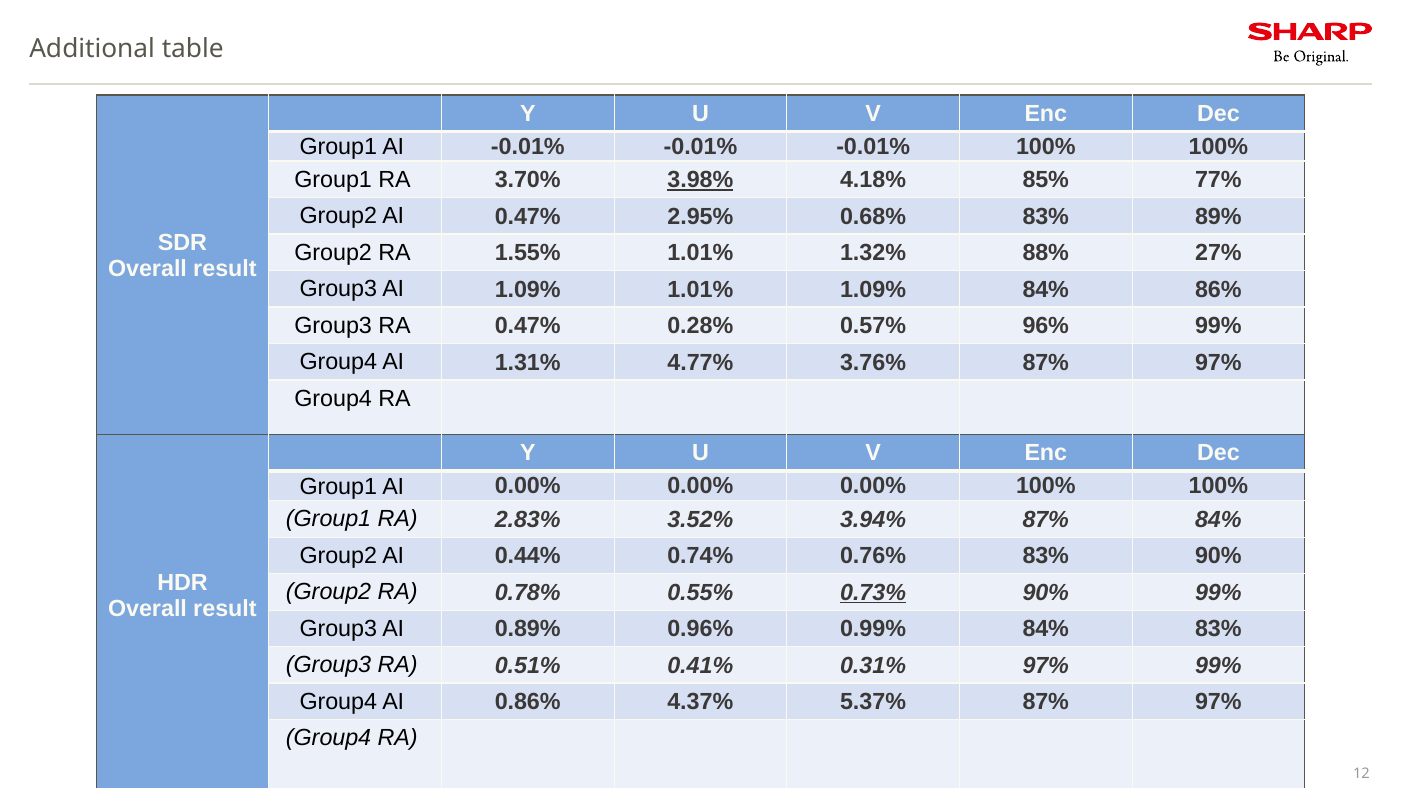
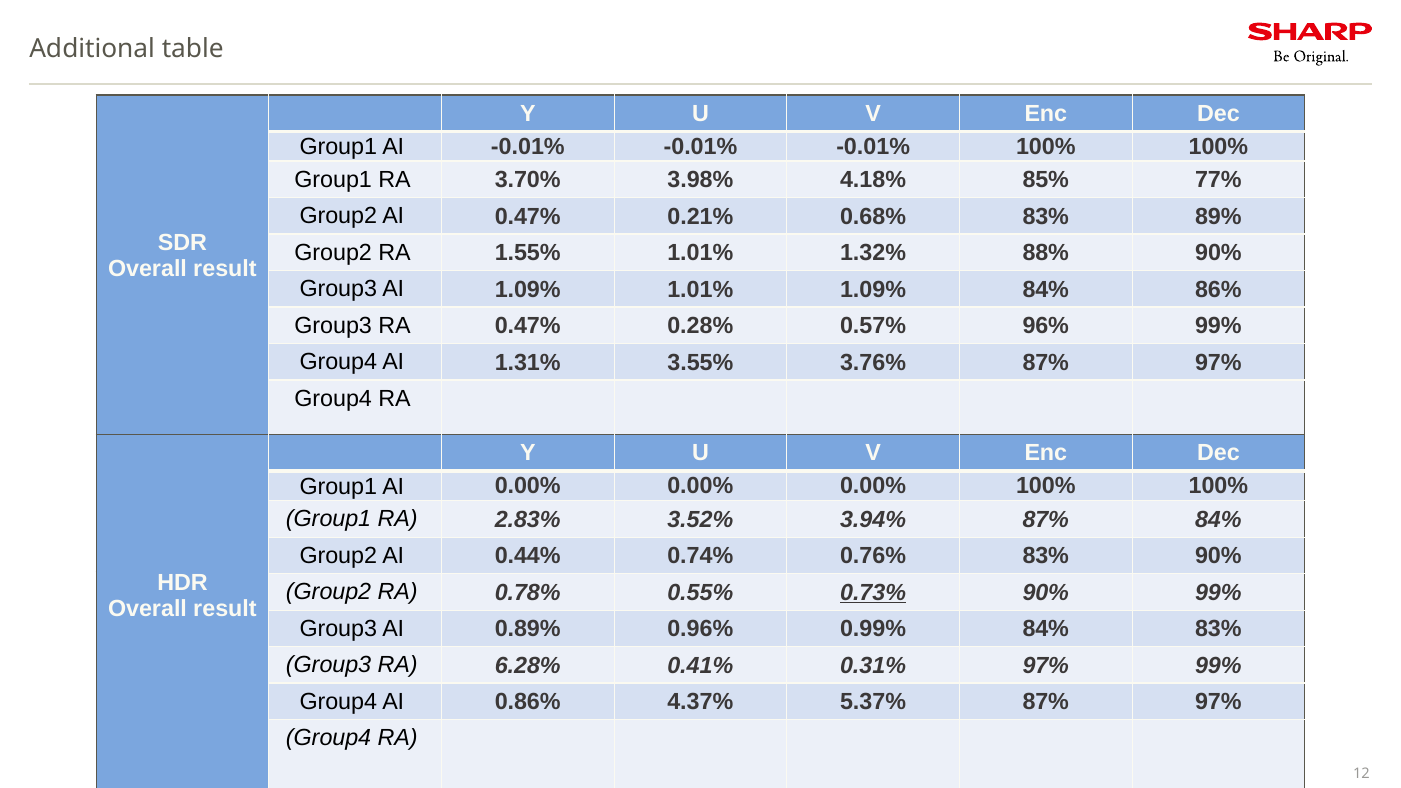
3.98% underline: present -> none
2.95%: 2.95% -> 0.21%
88% 27%: 27% -> 90%
4.77%: 4.77% -> 3.55%
0.51%: 0.51% -> 6.28%
